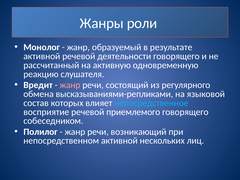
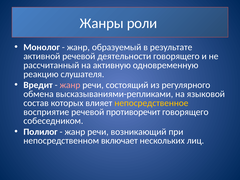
непосредственное colour: light blue -> yellow
приемлемого: приемлемого -> противоречит
непосредственном активной: активной -> включает
